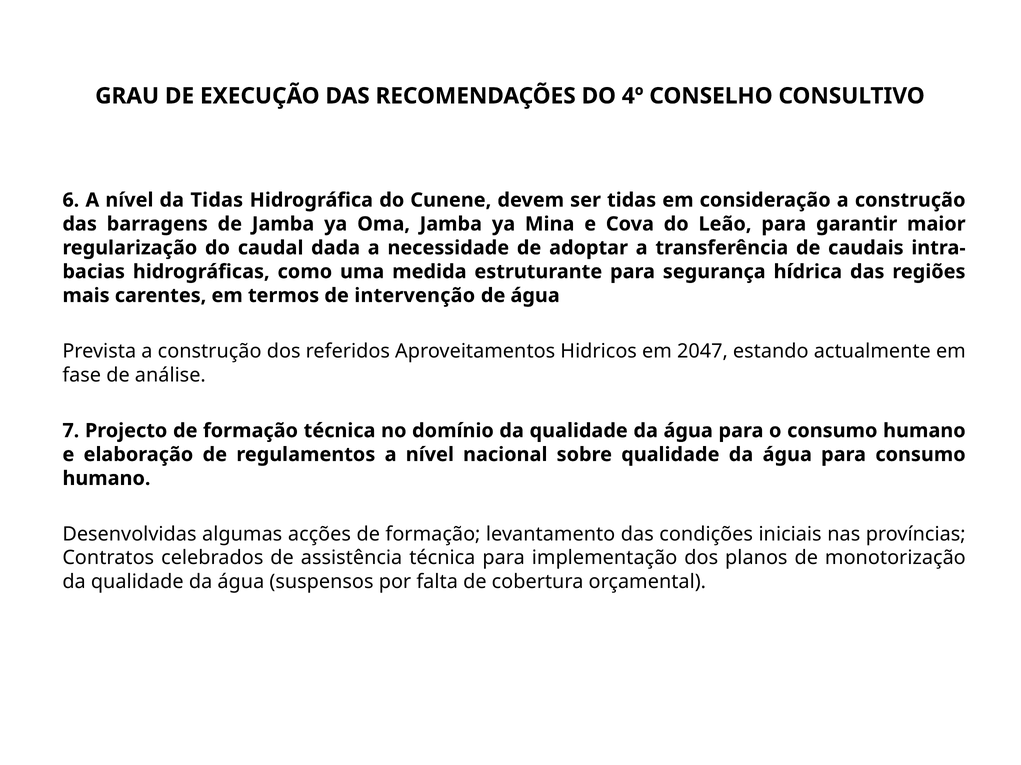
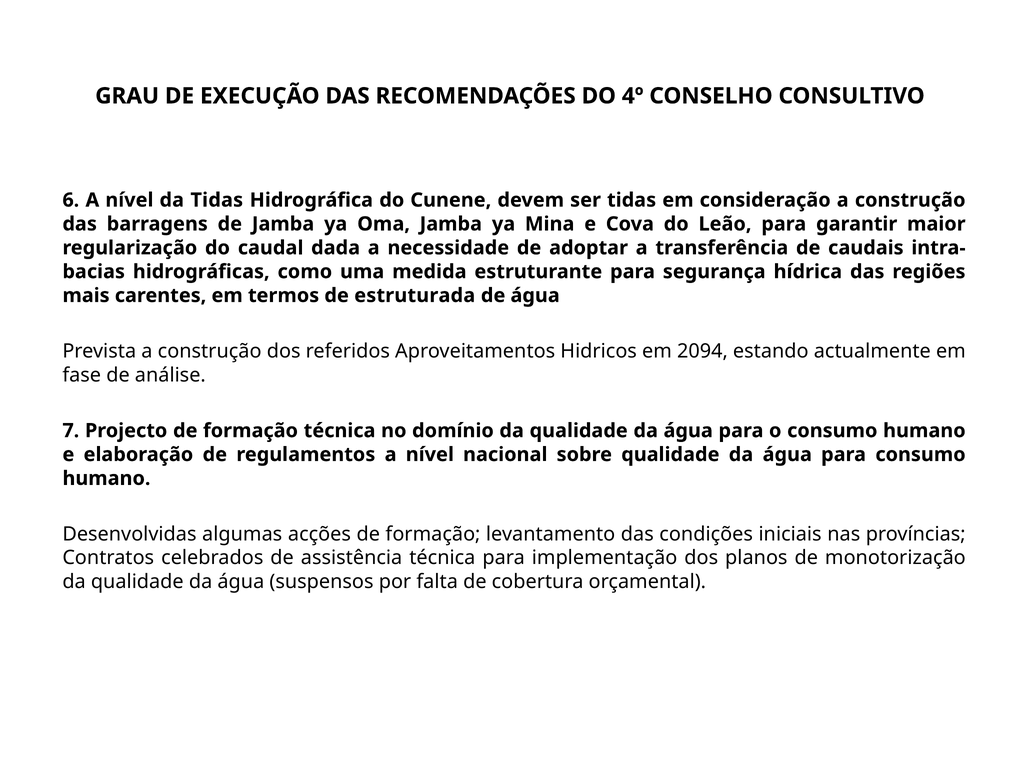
intervenção: intervenção -> estruturada
2047: 2047 -> 2094
